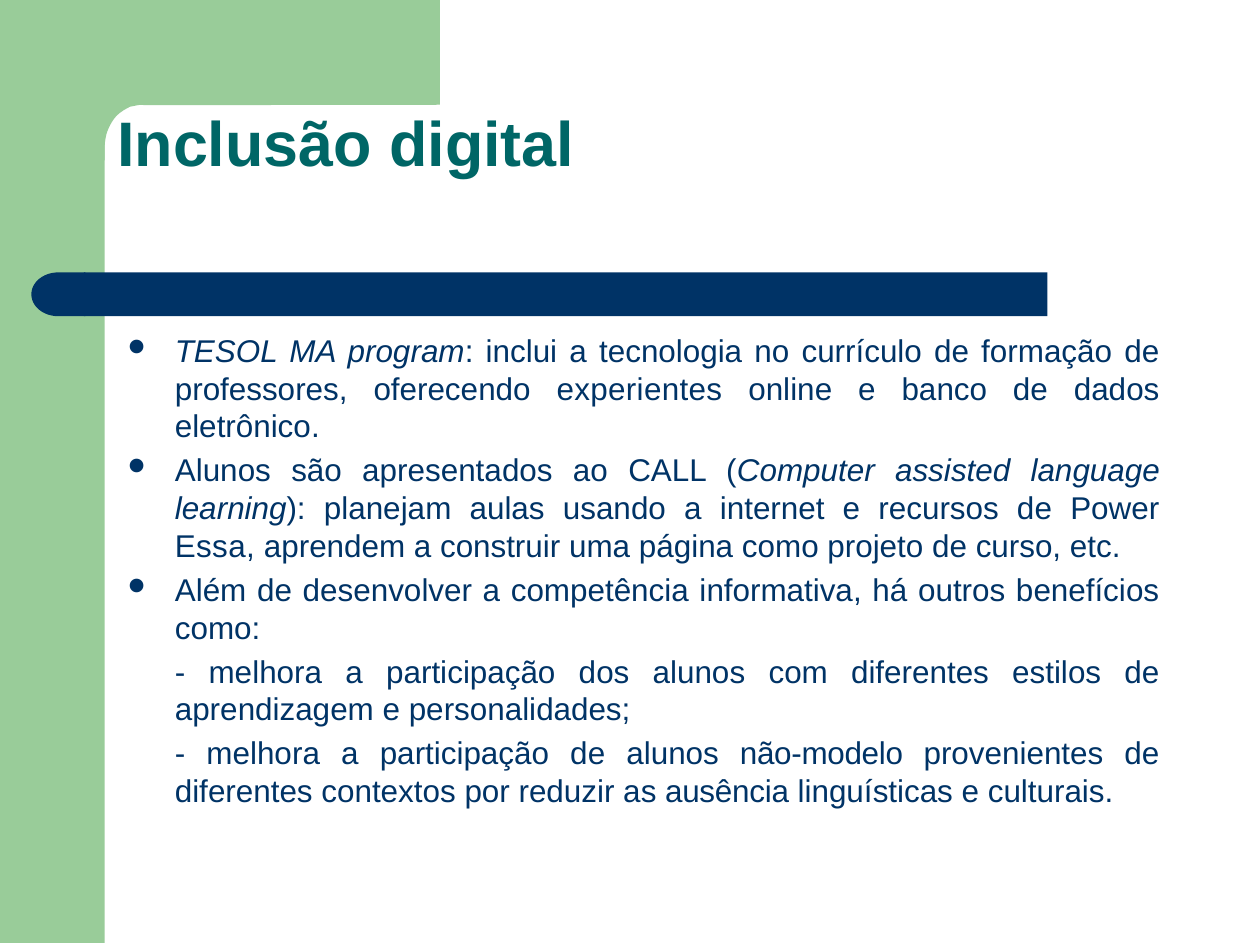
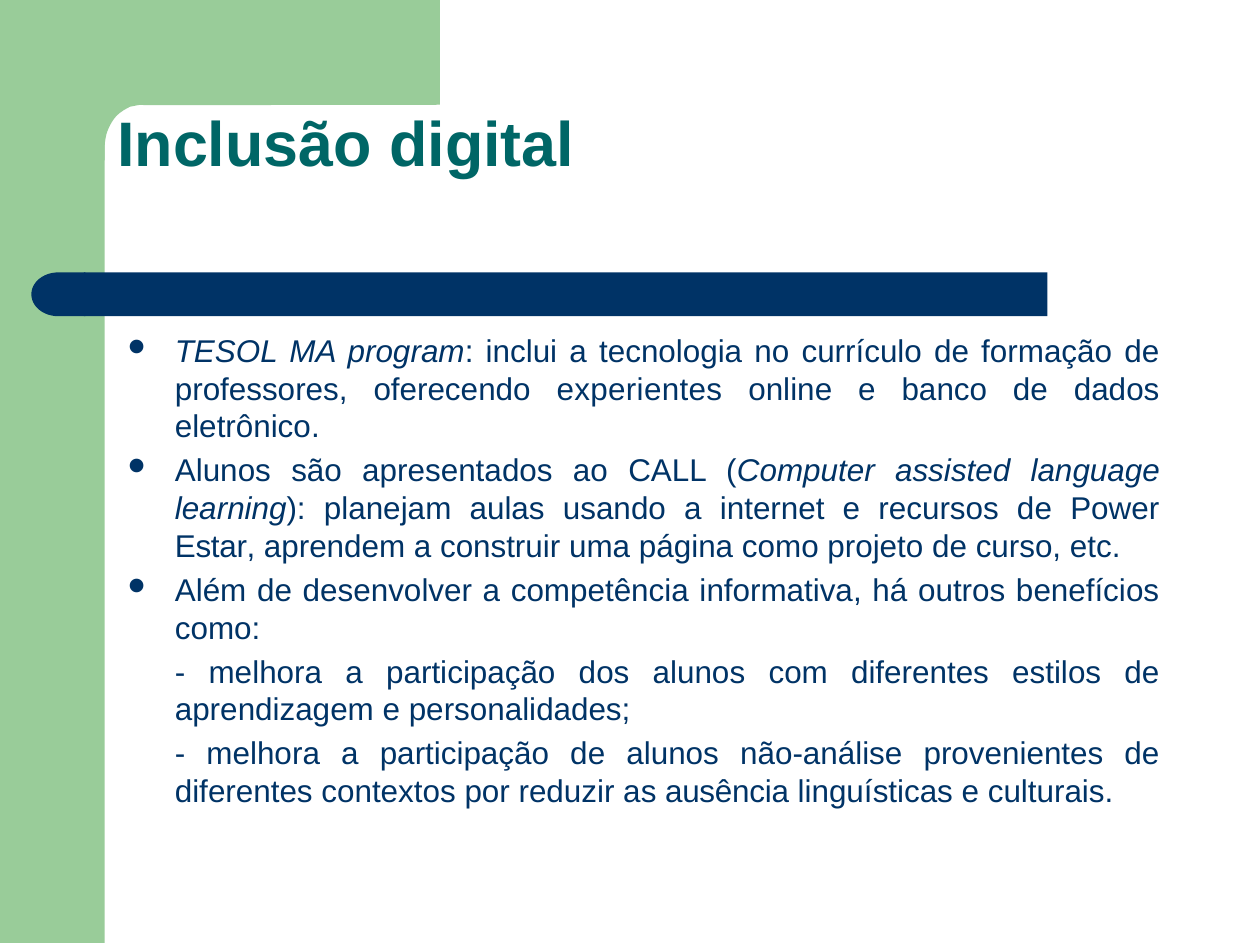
Essa: Essa -> Estar
não-modelo: não-modelo -> não-análise
